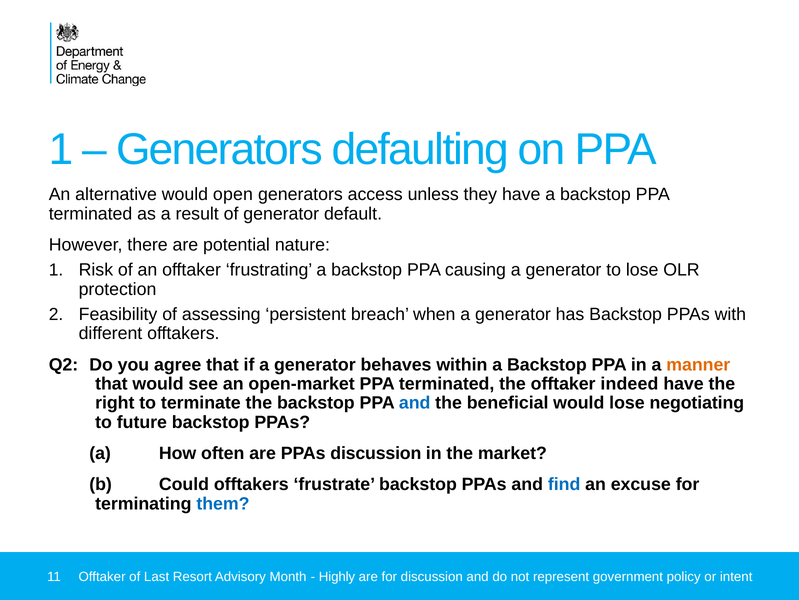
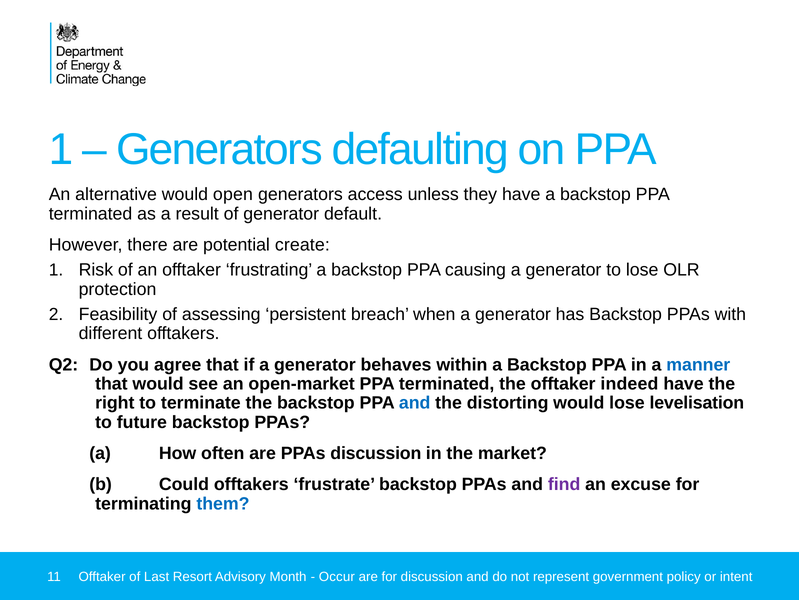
nature: nature -> create
manner colour: orange -> blue
beneficial: beneficial -> distorting
negotiating: negotiating -> levelisation
find colour: blue -> purple
Highly: Highly -> Occur
